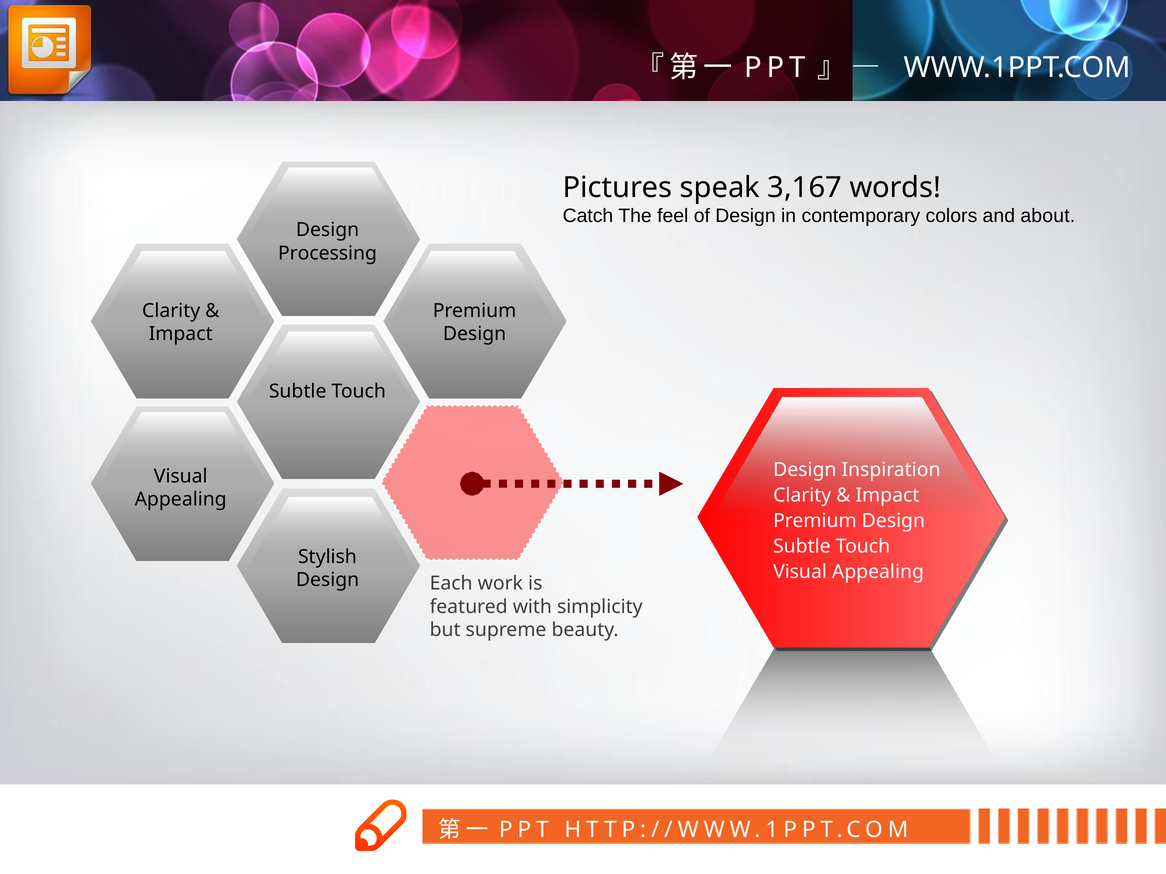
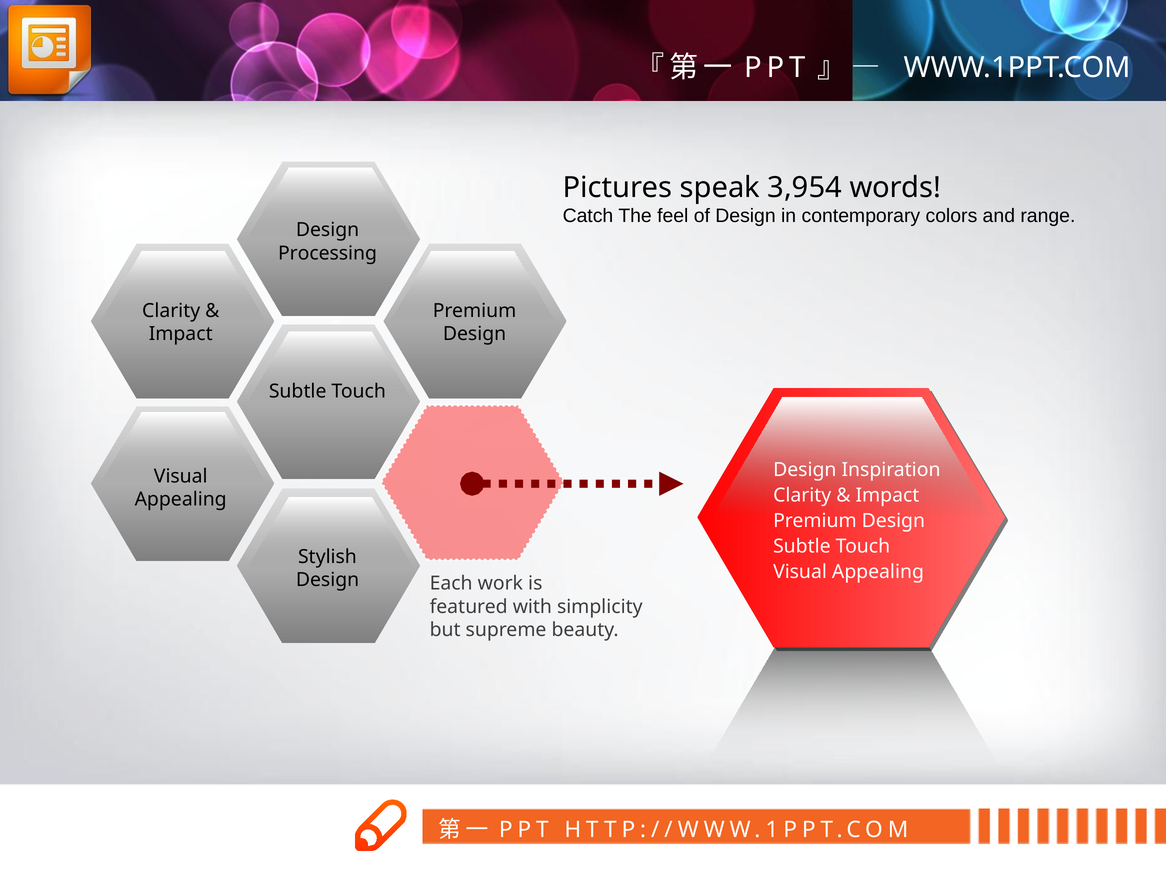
3,167: 3,167 -> 3,954
about: about -> range
